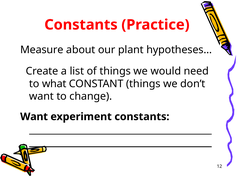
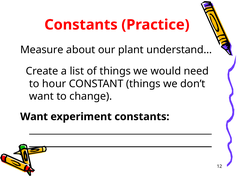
hypotheses…: hypotheses… -> understand…
what: what -> hour
